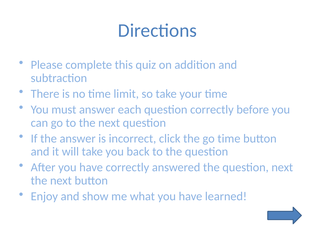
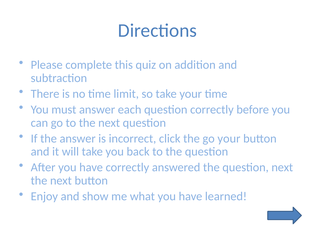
go time: time -> your
